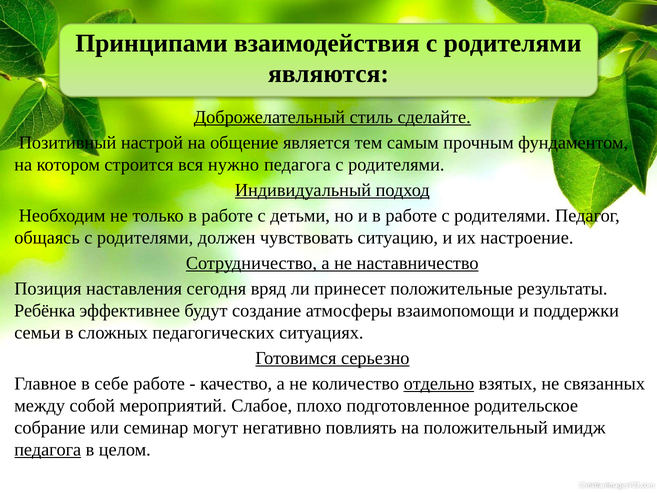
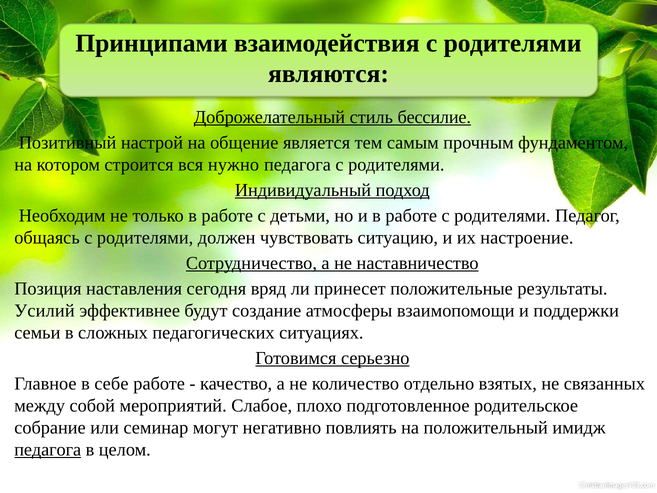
сделайте: сделайте -> бессилие
Ребёнка: Ребёнка -> Усилий
отдельно underline: present -> none
